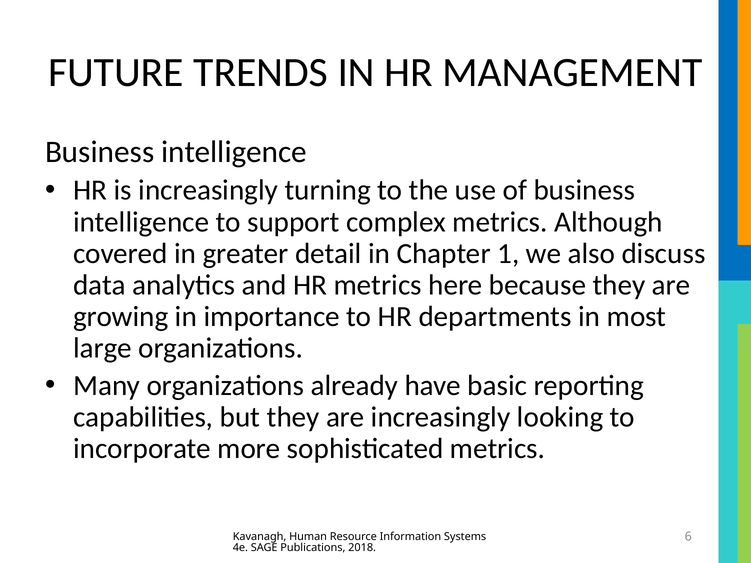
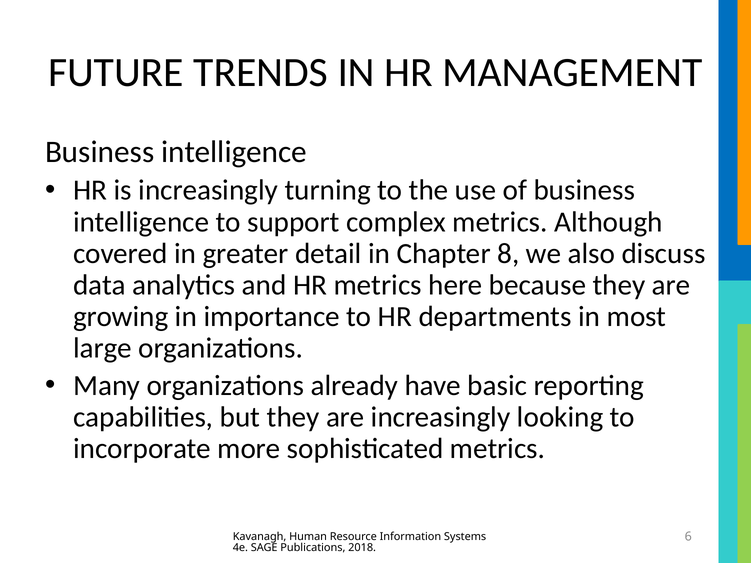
1: 1 -> 8
